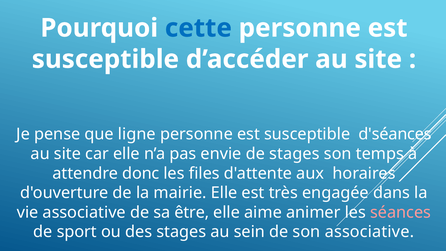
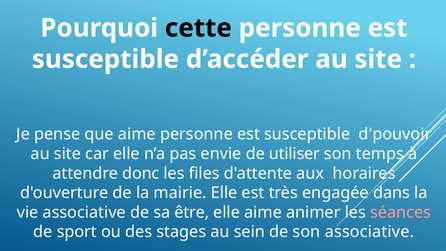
cette colour: blue -> black
que ligne: ligne -> aime
d'séances: d'séances -> d'pouvoir
de stages: stages -> utiliser
